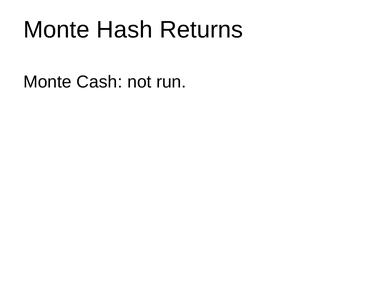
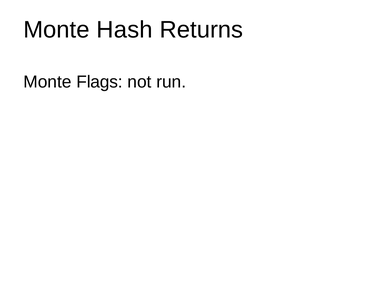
Cash: Cash -> Flags
